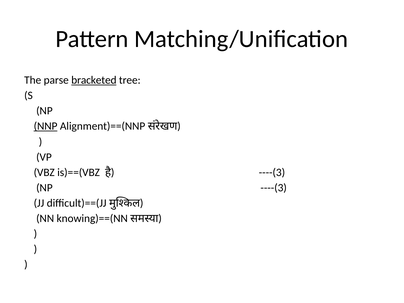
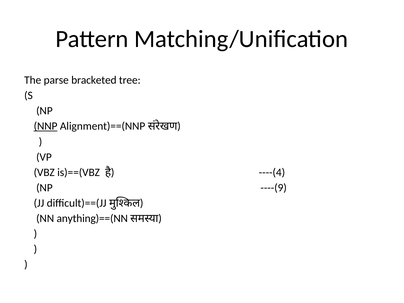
bracketed underline: present -> none
----(3 at (272, 172): ----(3 -> ----(4
NP ----(3: ----(3 -> ----(9
knowing)==(NN: knowing)==(NN -> anything)==(NN
